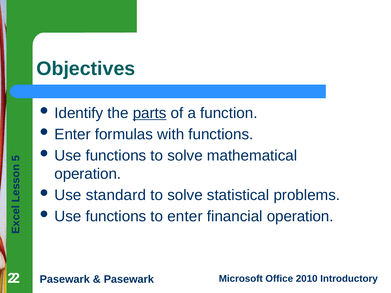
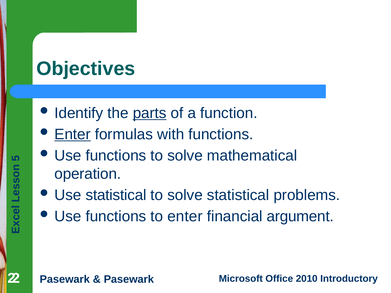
Enter at (73, 134) underline: none -> present
Use standard: standard -> statistical
financial operation: operation -> argument
